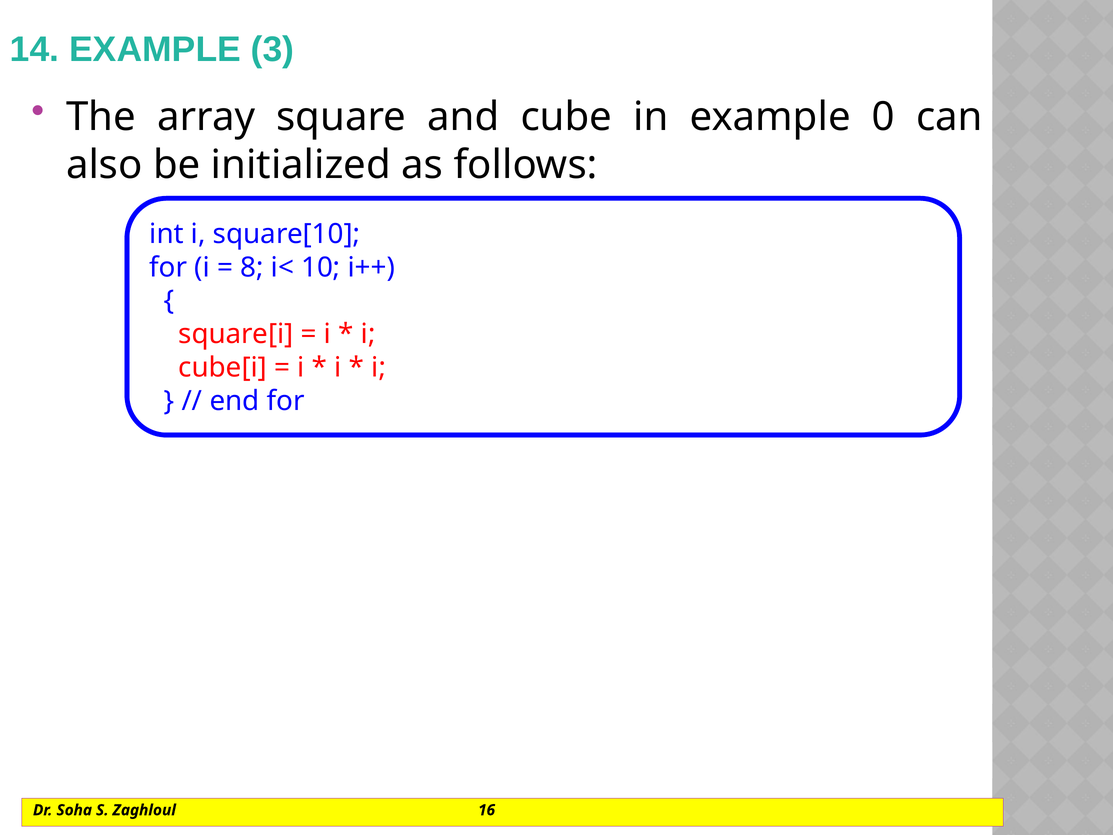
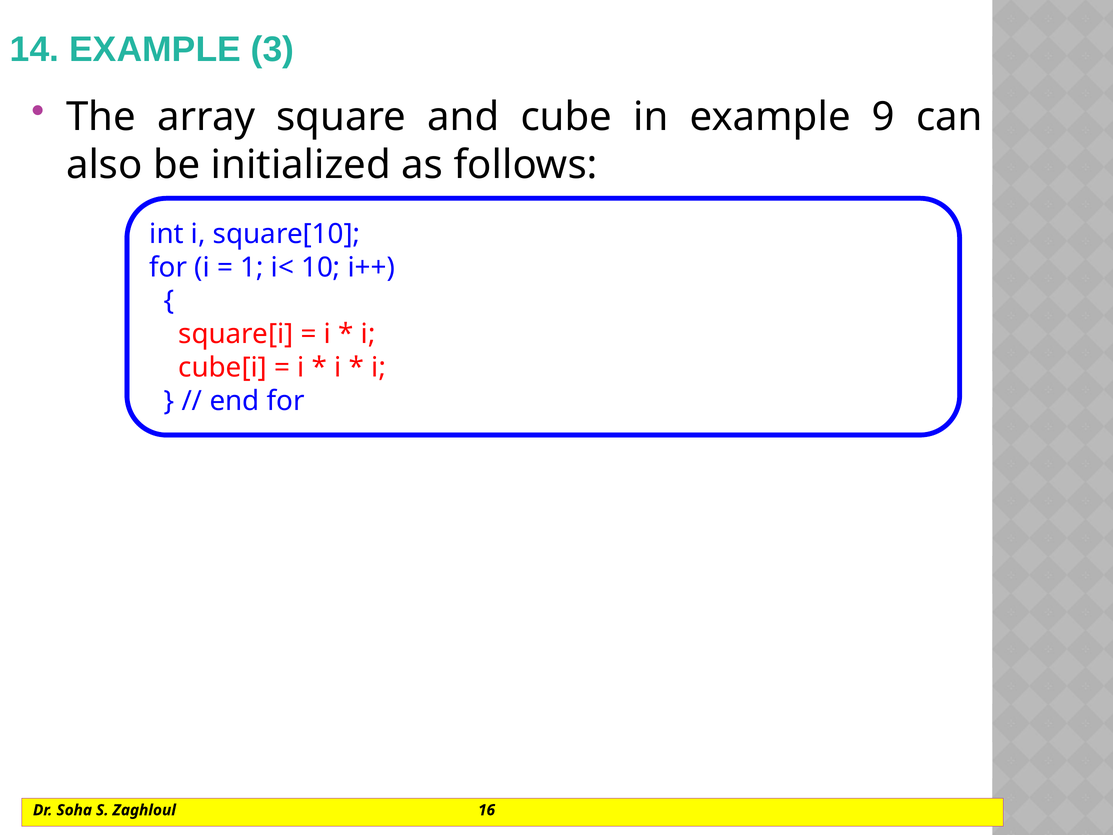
0: 0 -> 9
8: 8 -> 1
